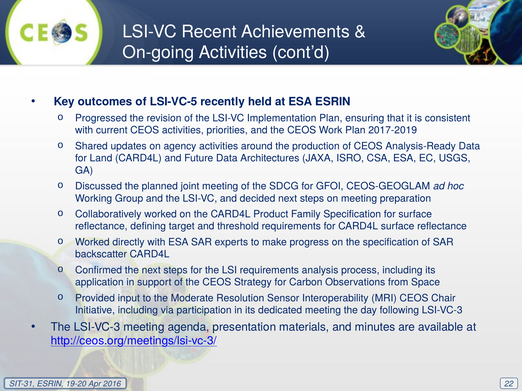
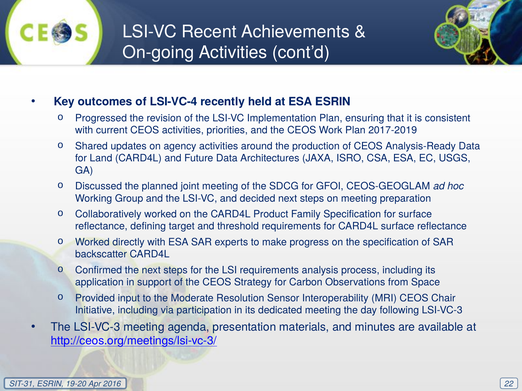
LSI-VC-5: LSI-VC-5 -> LSI-VC-4
